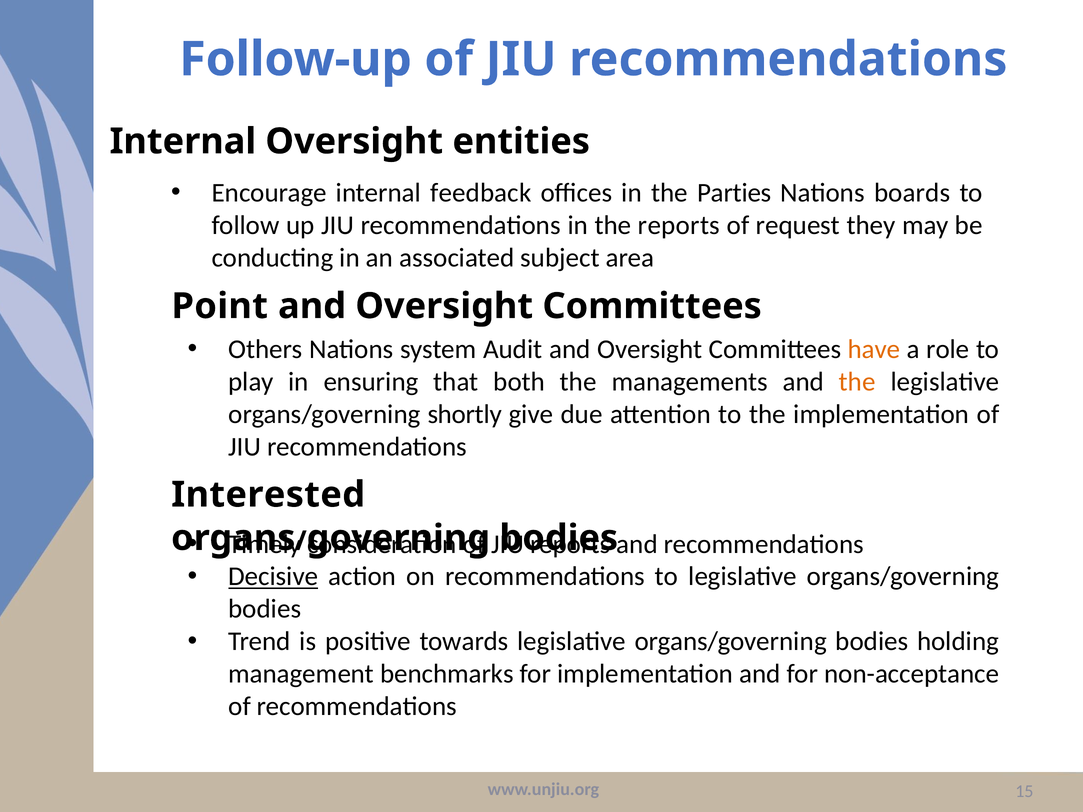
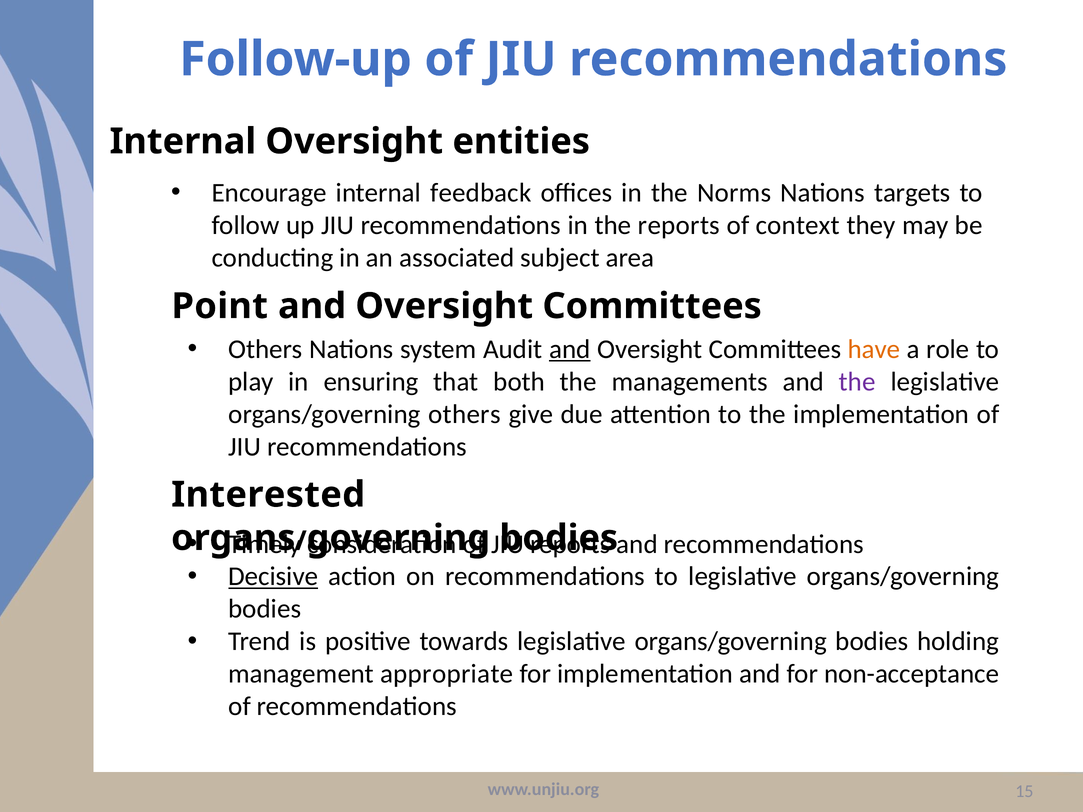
Parties: Parties -> Norms
boards: boards -> targets
request: request -> context
and at (570, 349) underline: none -> present
the at (857, 382) colour: orange -> purple
organs/governing shortly: shortly -> others
benchmarks: benchmarks -> appropriate
